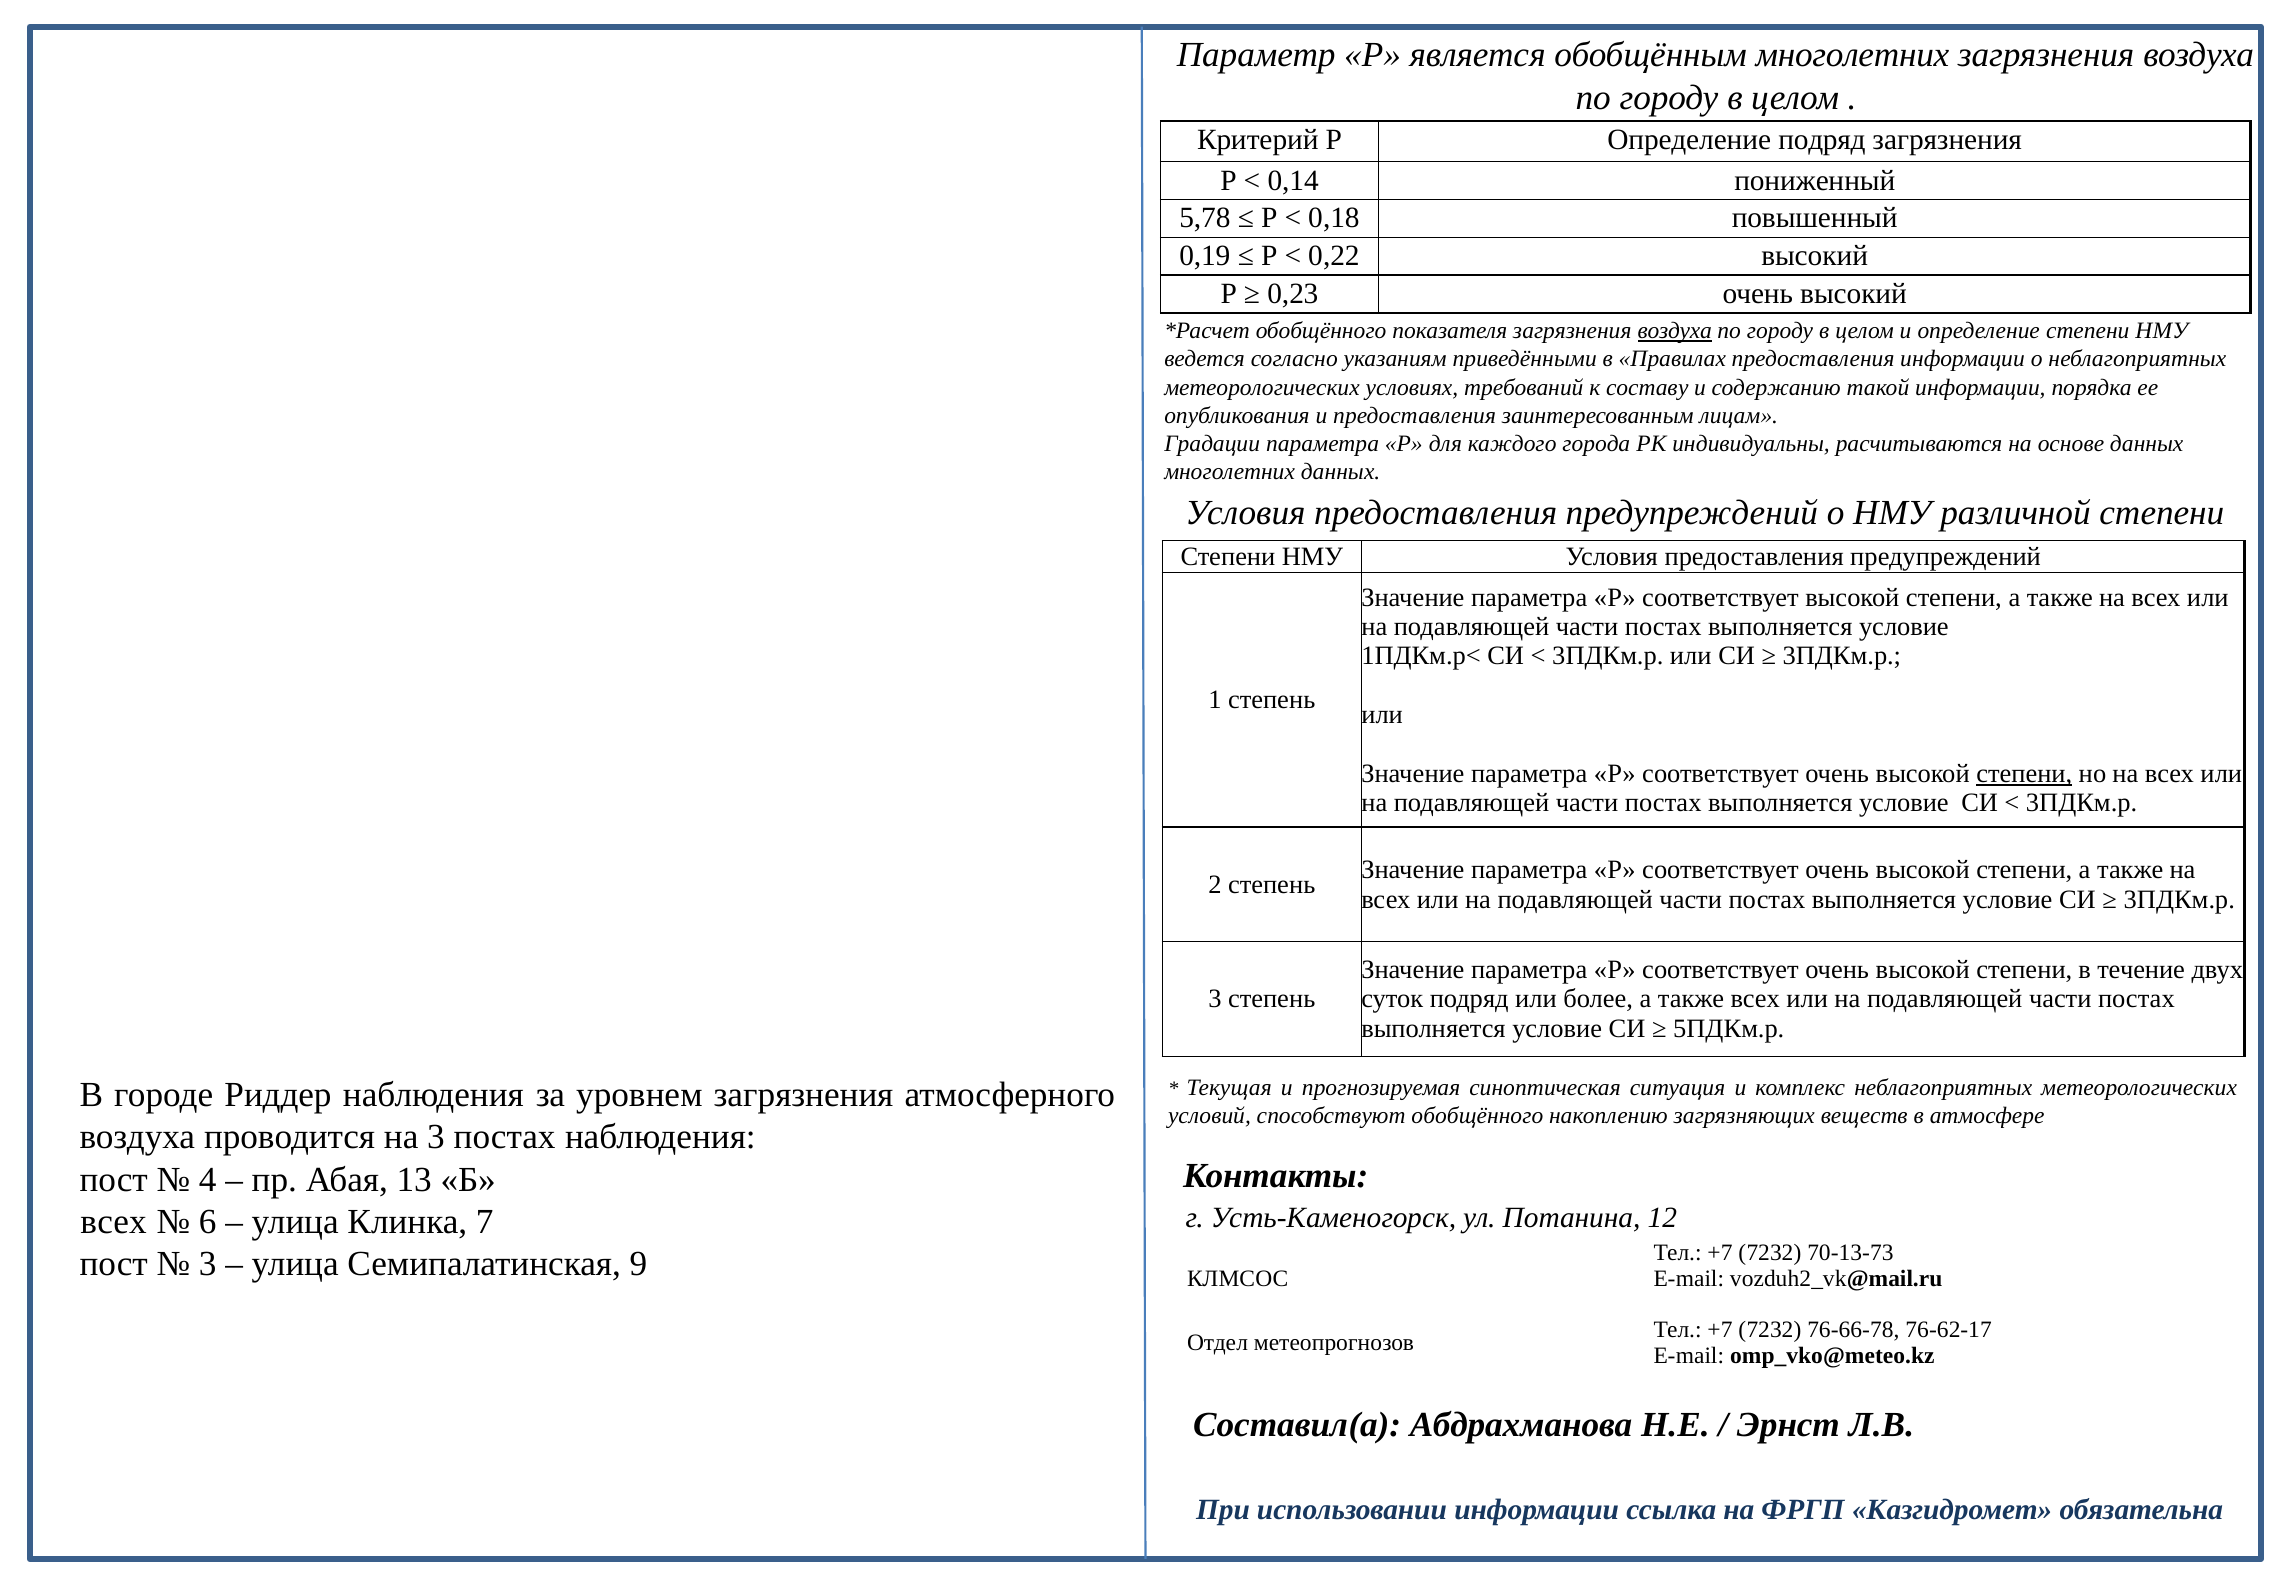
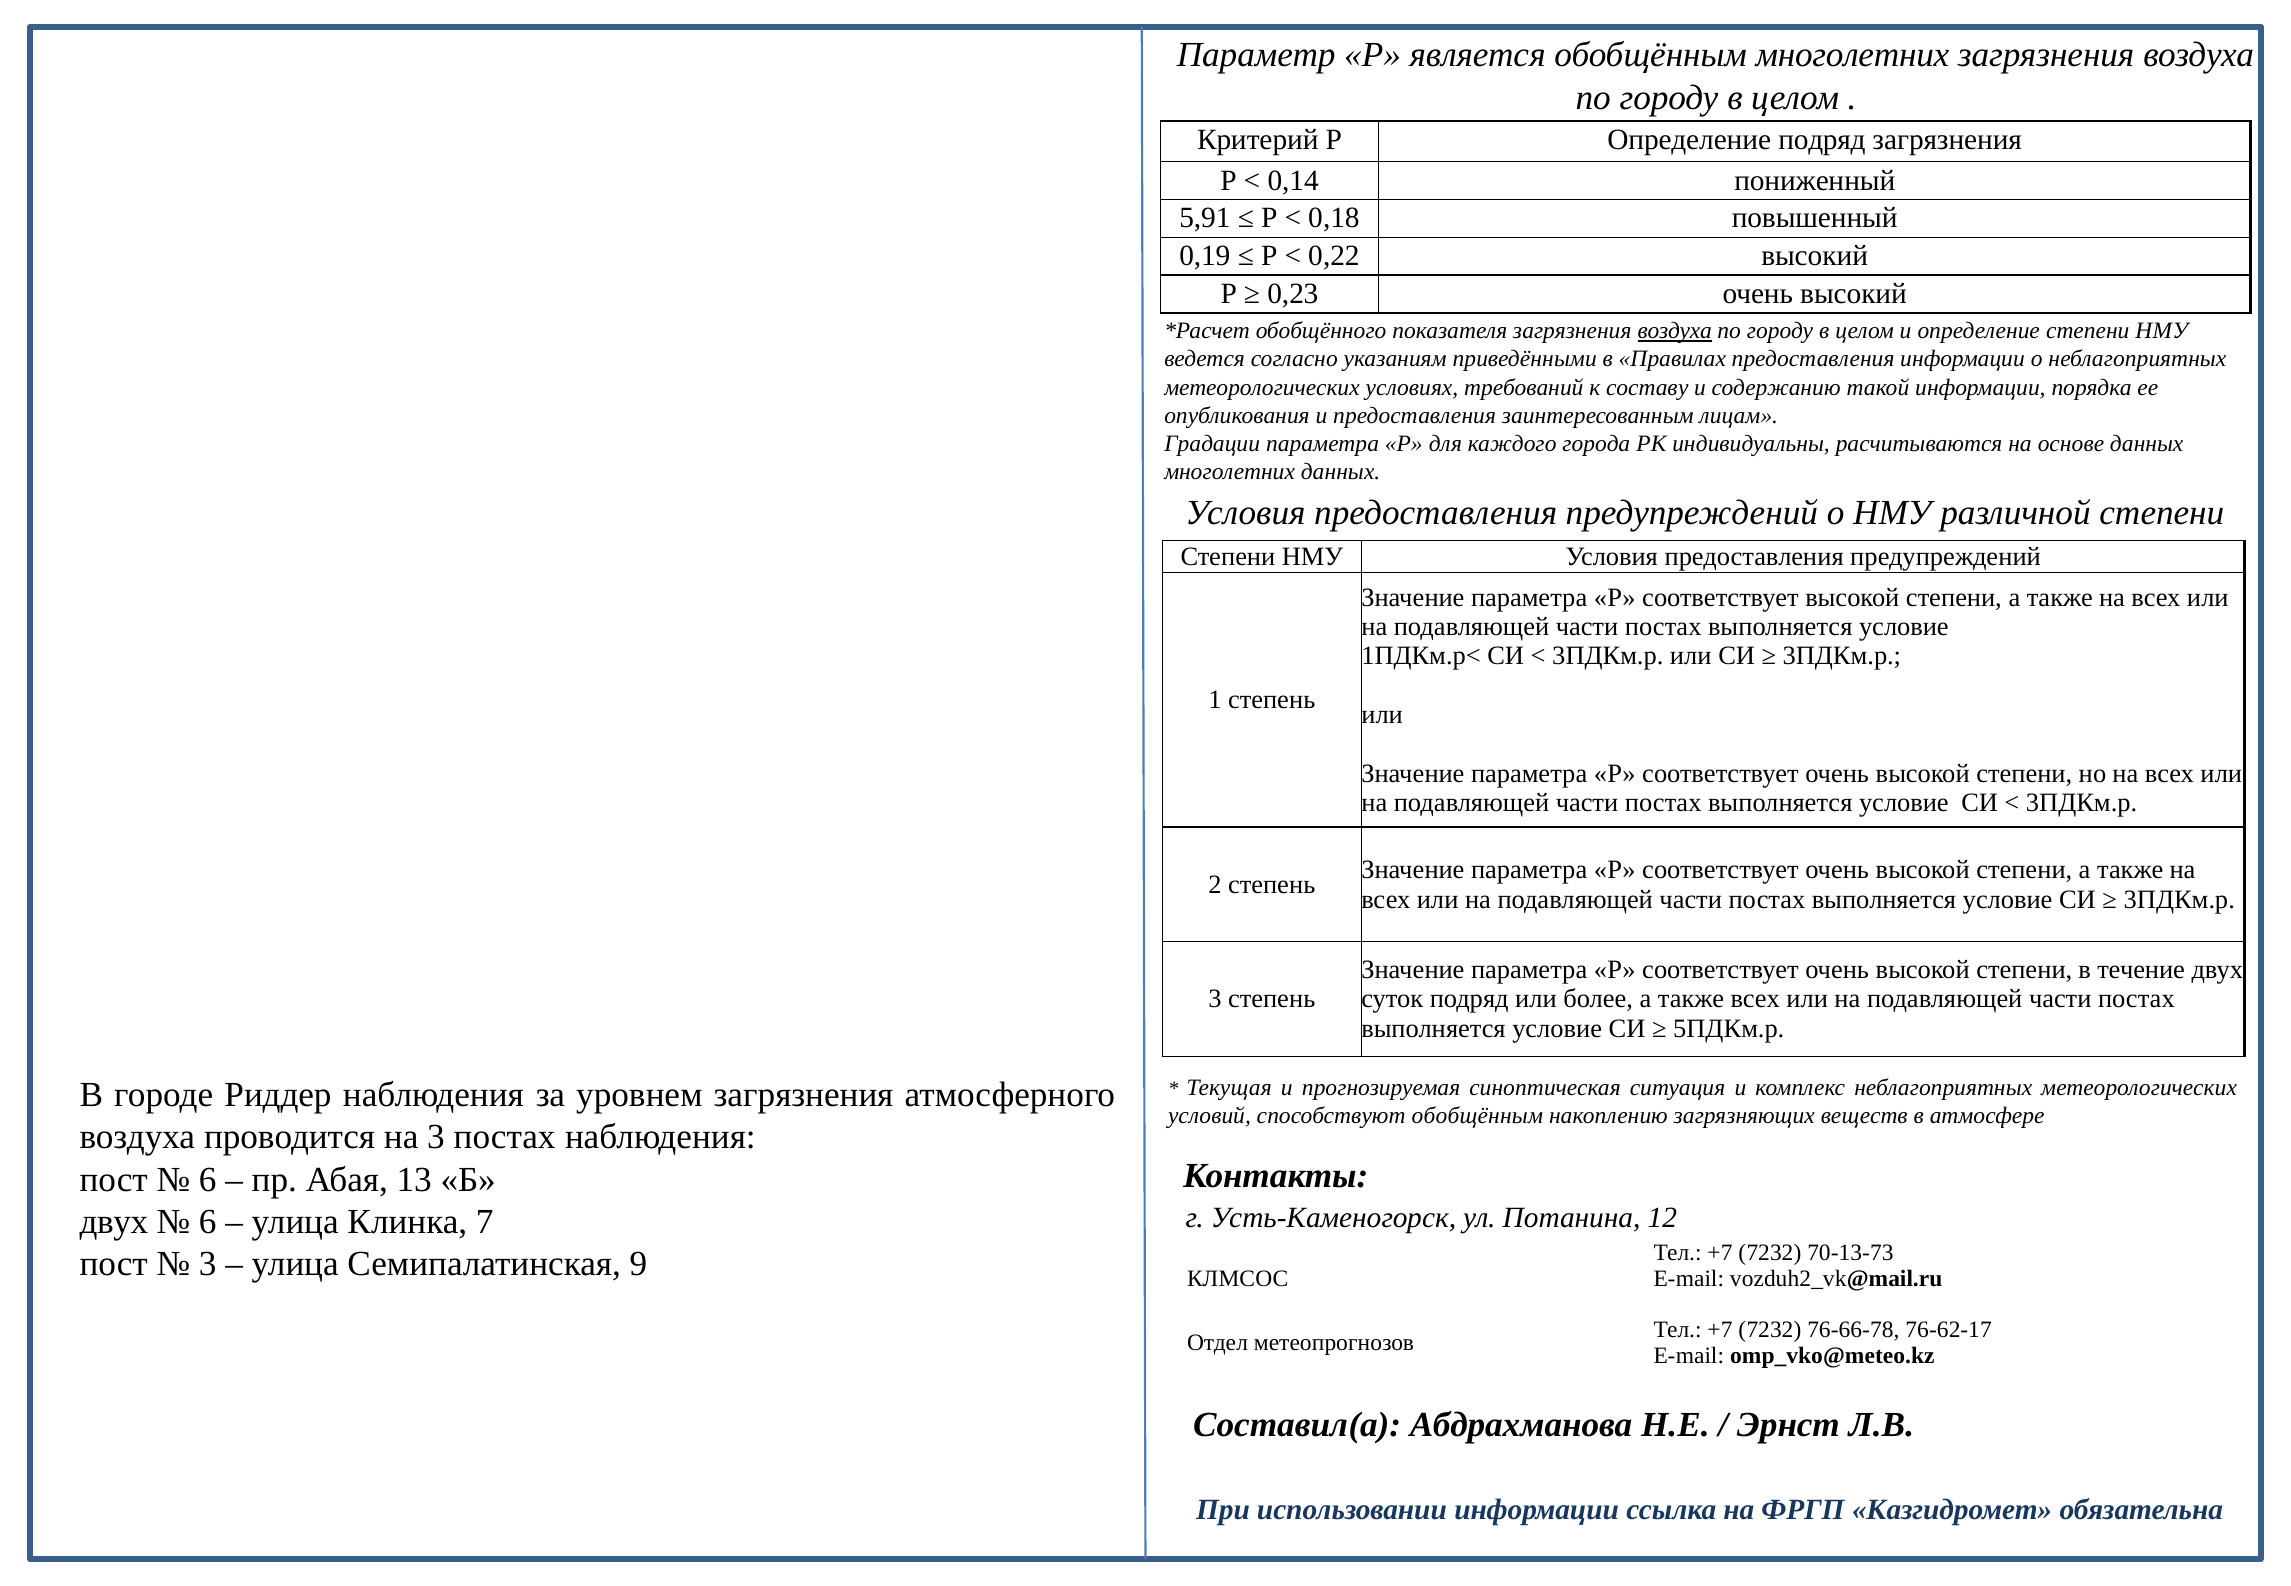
5,78: 5,78 -> 5,91
степени at (2024, 773) underline: present -> none
способствуют обобщённого: обобщённого -> обобщённым
4 at (208, 1179): 4 -> 6
всех at (114, 1222): всех -> двух
